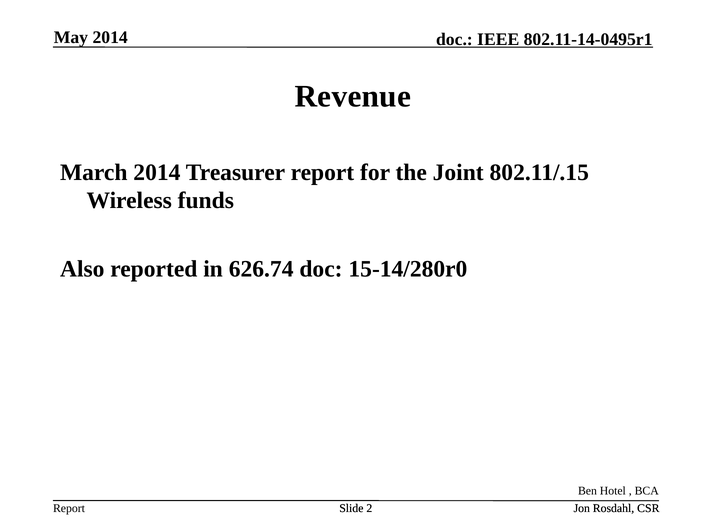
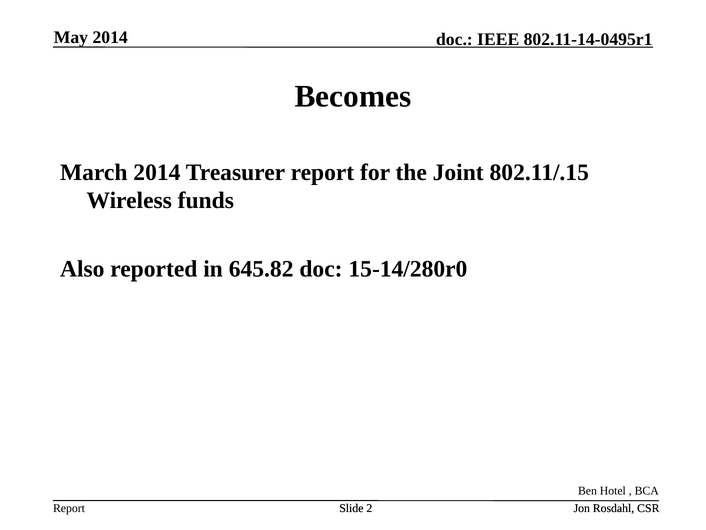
Revenue: Revenue -> Becomes
626.74: 626.74 -> 645.82
